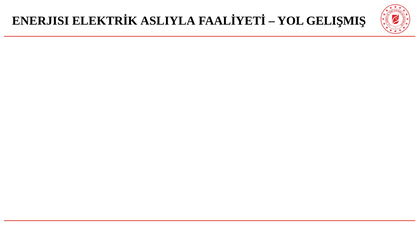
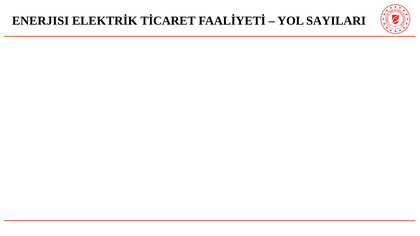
ASLIYLA: ASLIYLA -> TİCARET
GELIŞMIŞ: GELIŞMIŞ -> SAYILARI
